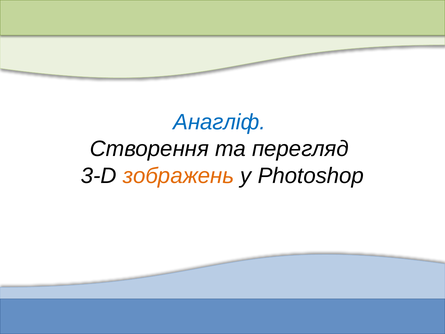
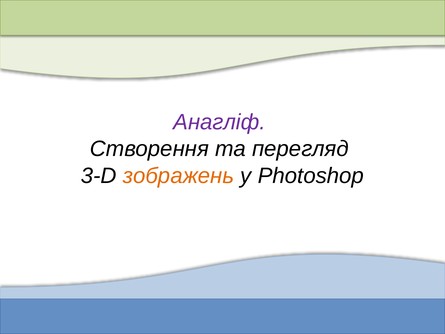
Анагліф colour: blue -> purple
